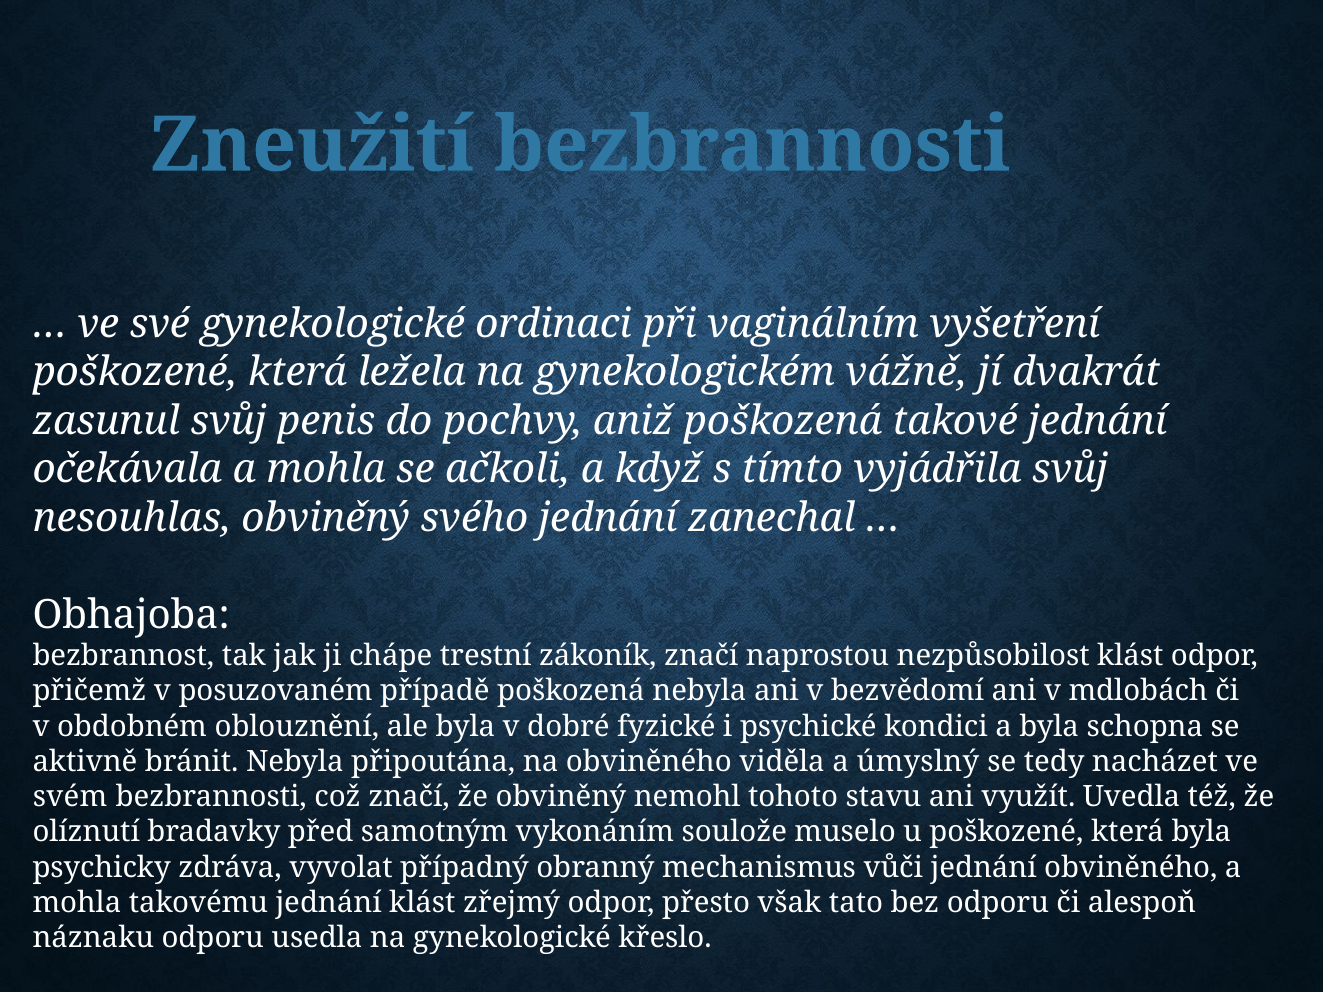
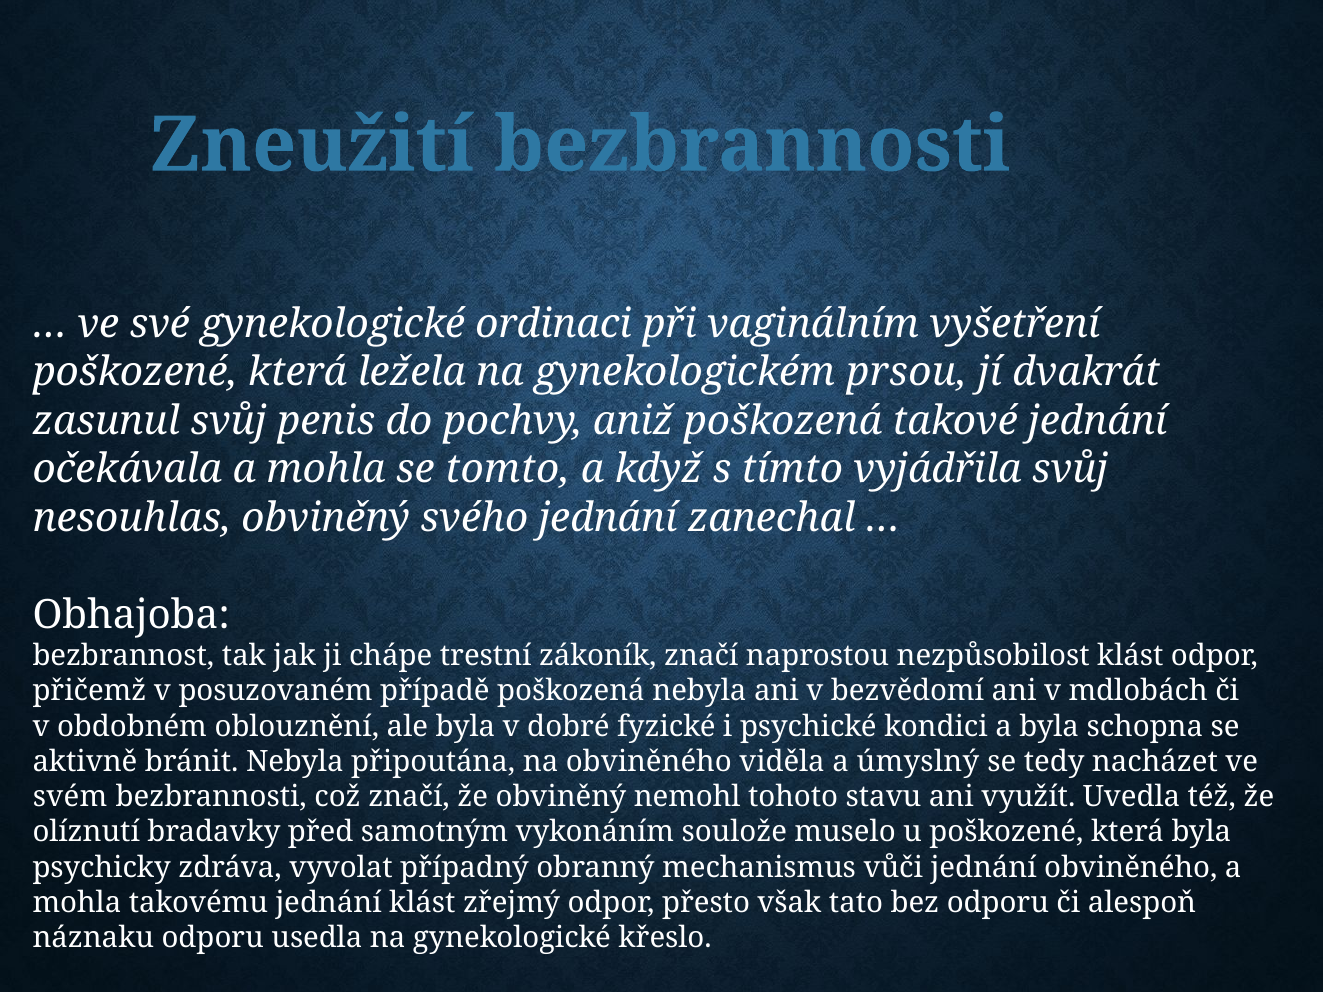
vážně: vážně -> prsou
ačkoli: ačkoli -> tomto
